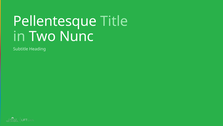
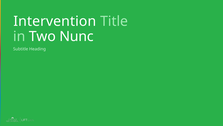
Pellentesque: Pellentesque -> Intervention
